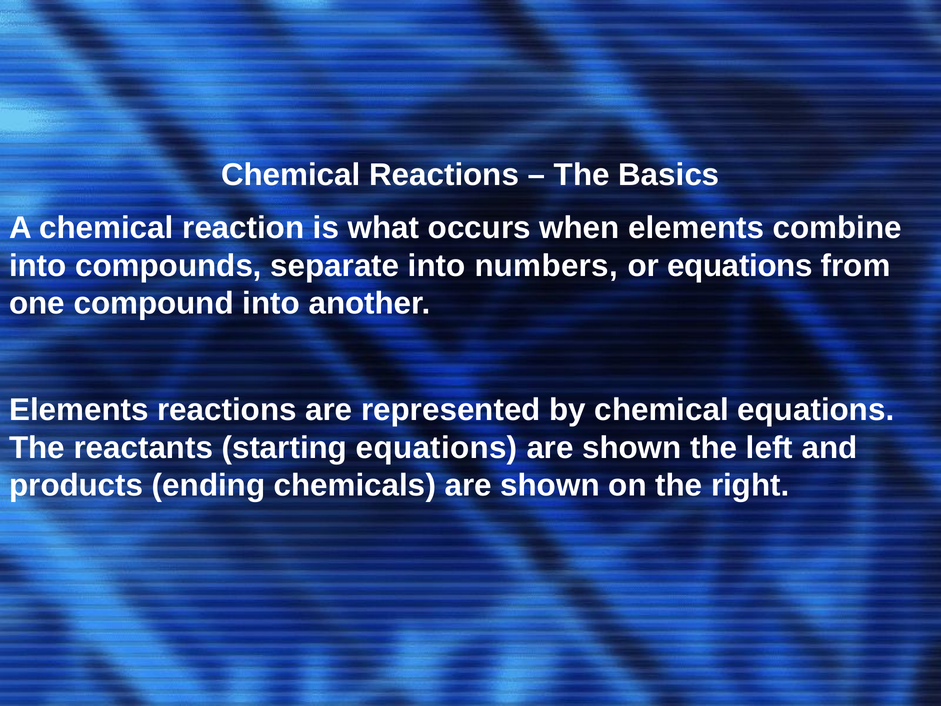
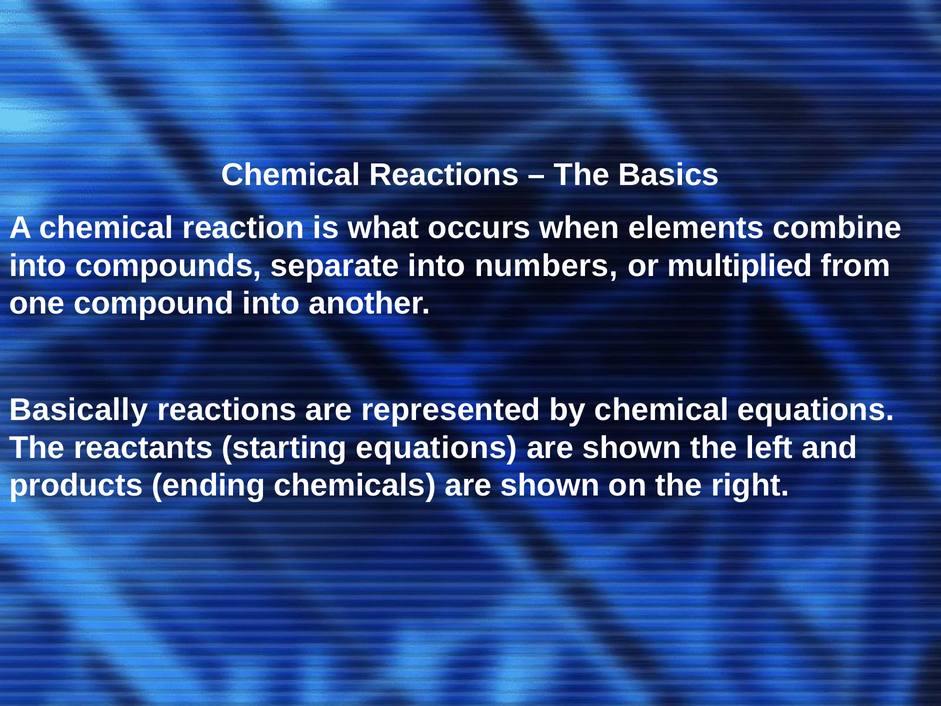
or equations: equations -> multiplied
Elements at (79, 410): Elements -> Basically
